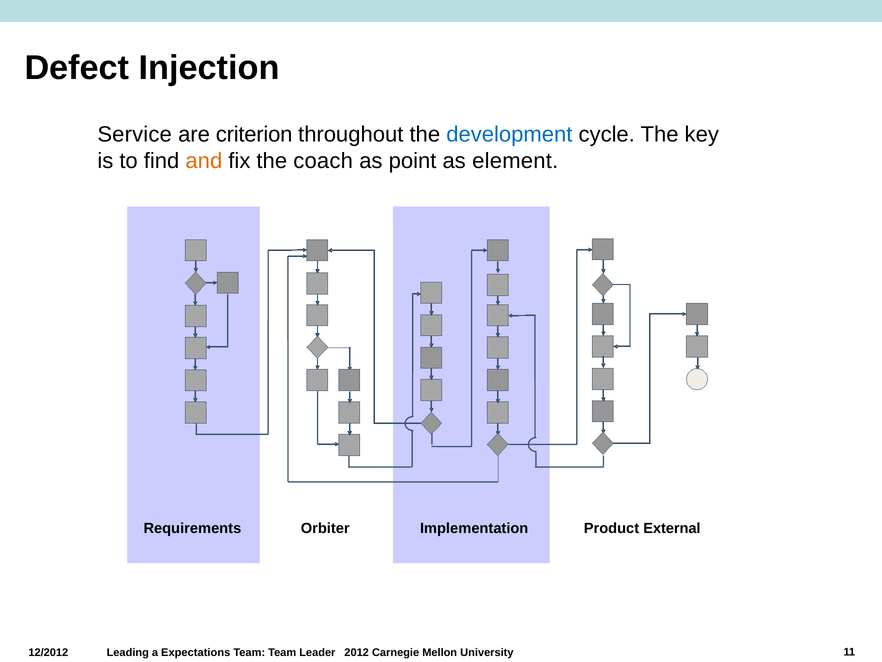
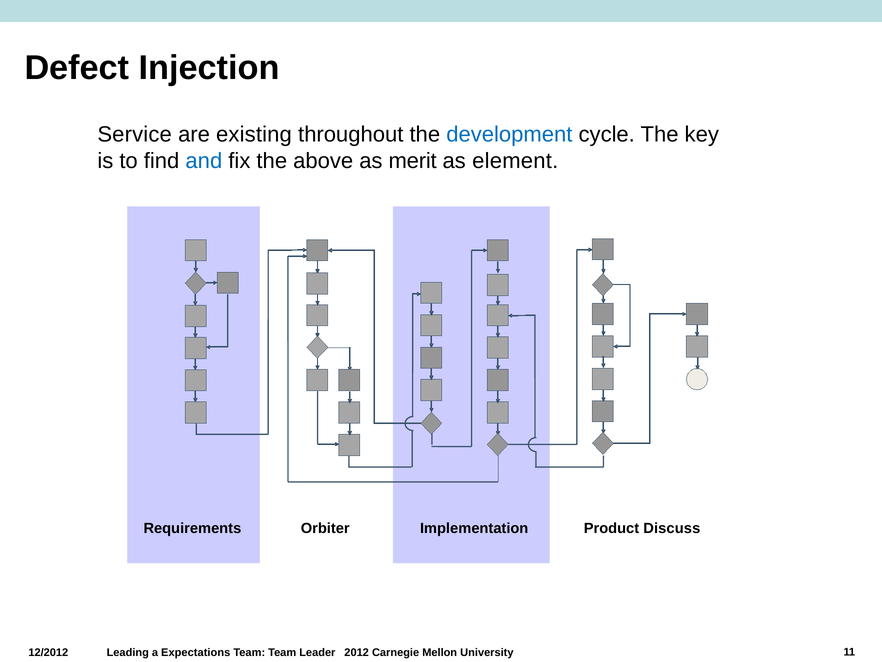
criterion: criterion -> existing
and colour: orange -> blue
coach: coach -> above
point: point -> merit
External: External -> Discuss
